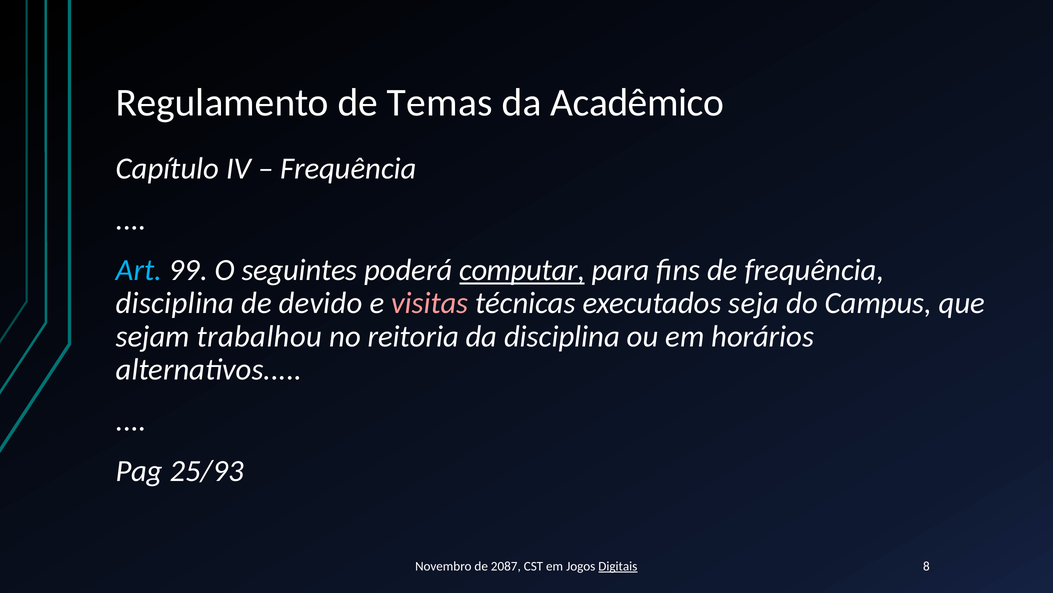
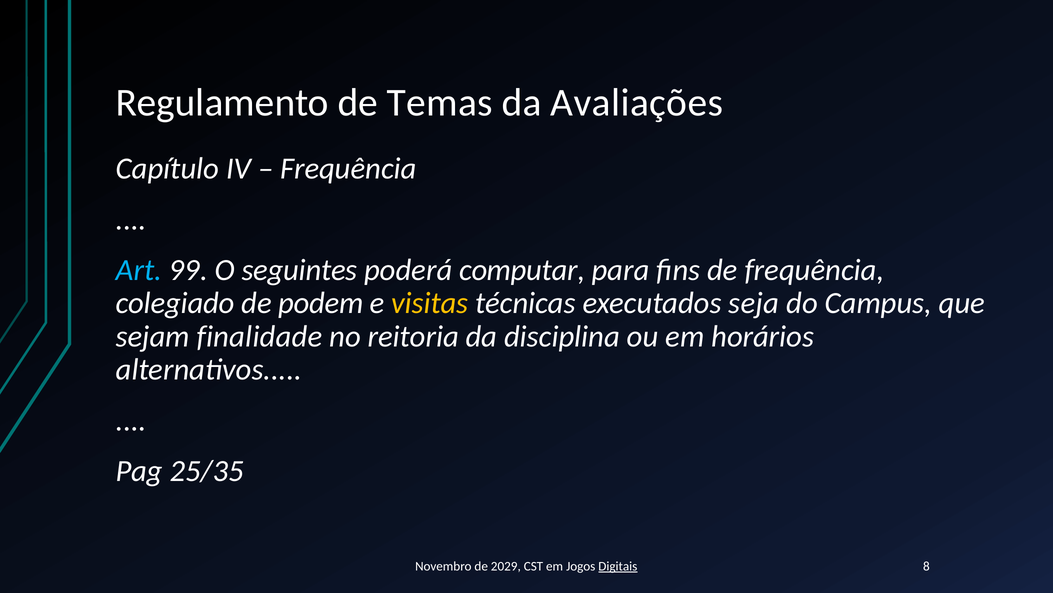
Acadêmico: Acadêmico -> Avaliações
computar underline: present -> none
disciplina at (175, 303): disciplina -> colegiado
devido: devido -> podem
visitas colour: pink -> yellow
trabalhou: trabalhou -> finalidade
25/93: 25/93 -> 25/35
2087: 2087 -> 2029
